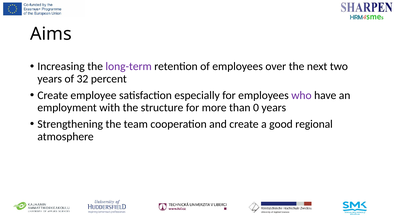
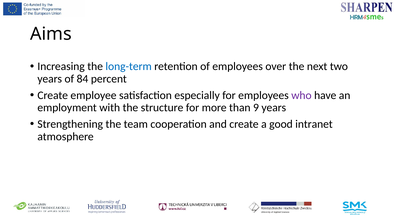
long-term colour: purple -> blue
32: 32 -> 84
0: 0 -> 9
regional: regional -> intranet
